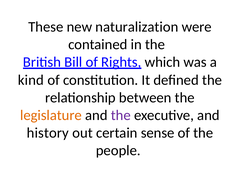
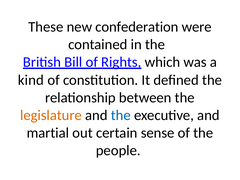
naturalization: naturalization -> confederation
the at (121, 115) colour: purple -> blue
history: history -> martial
